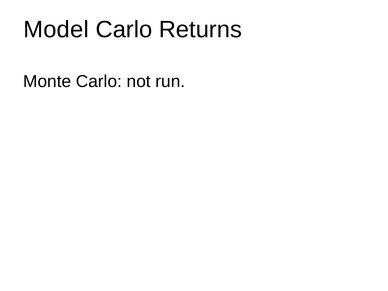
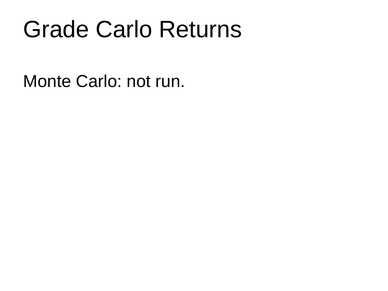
Model: Model -> Grade
